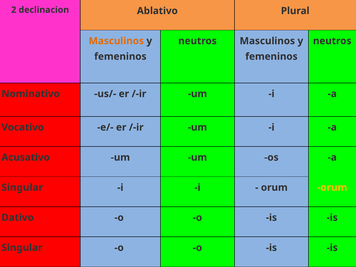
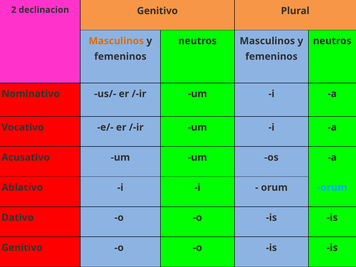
declinacion Ablativo: Ablativo -> Genitivo
Singular at (22, 187): Singular -> Ablativo
orum at (332, 187) colour: yellow -> light blue
Singular at (22, 248): Singular -> Genitivo
